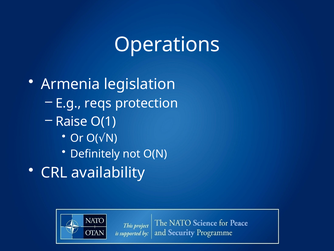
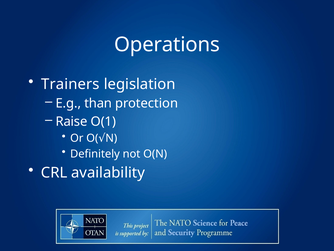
Armenia: Armenia -> Trainers
reqs: reqs -> than
